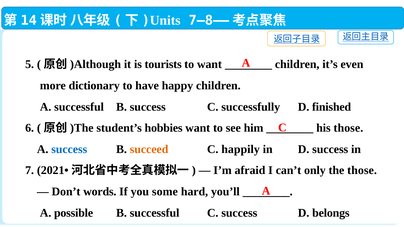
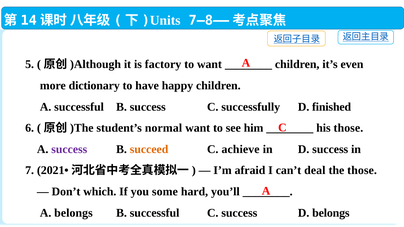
tourists: tourists -> factory
hobbies: hobbies -> normal
success at (69, 149) colour: blue -> purple
happily: happily -> achieve
only: only -> deal
words: words -> which
A possible: possible -> belongs
